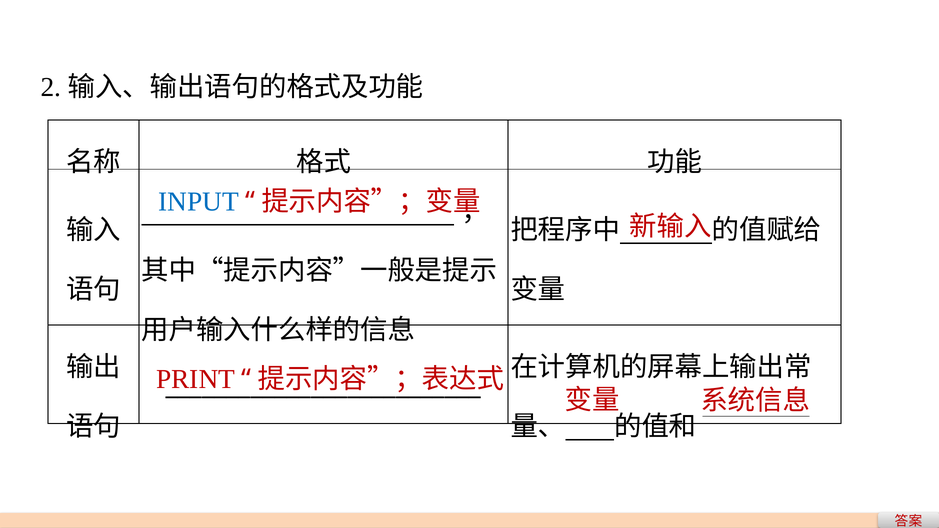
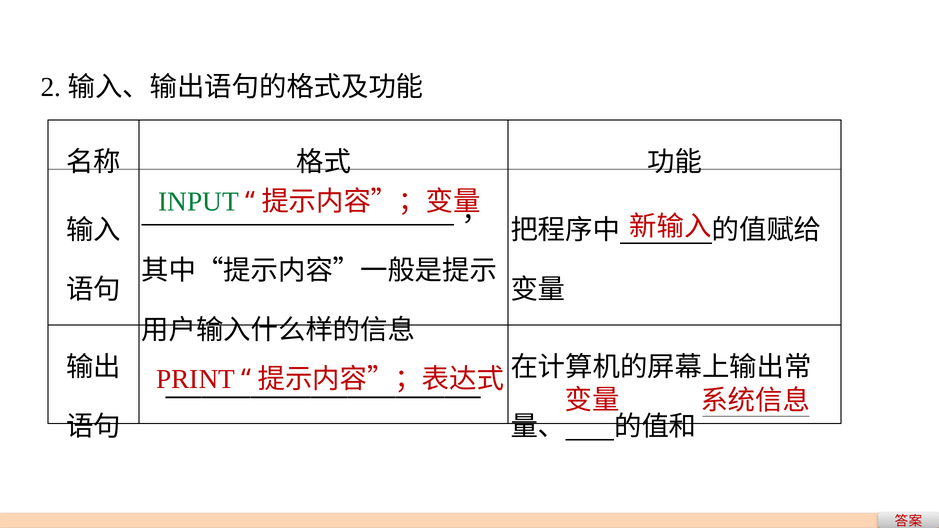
INPUT colour: blue -> green
